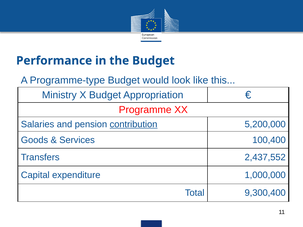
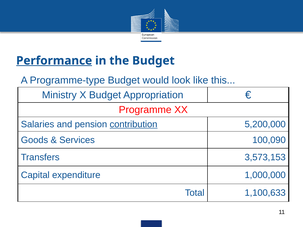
Performance underline: none -> present
100,400: 100,400 -> 100,090
2,437,552: 2,437,552 -> 3,573,153
9,300,400: 9,300,400 -> 1,100,633
